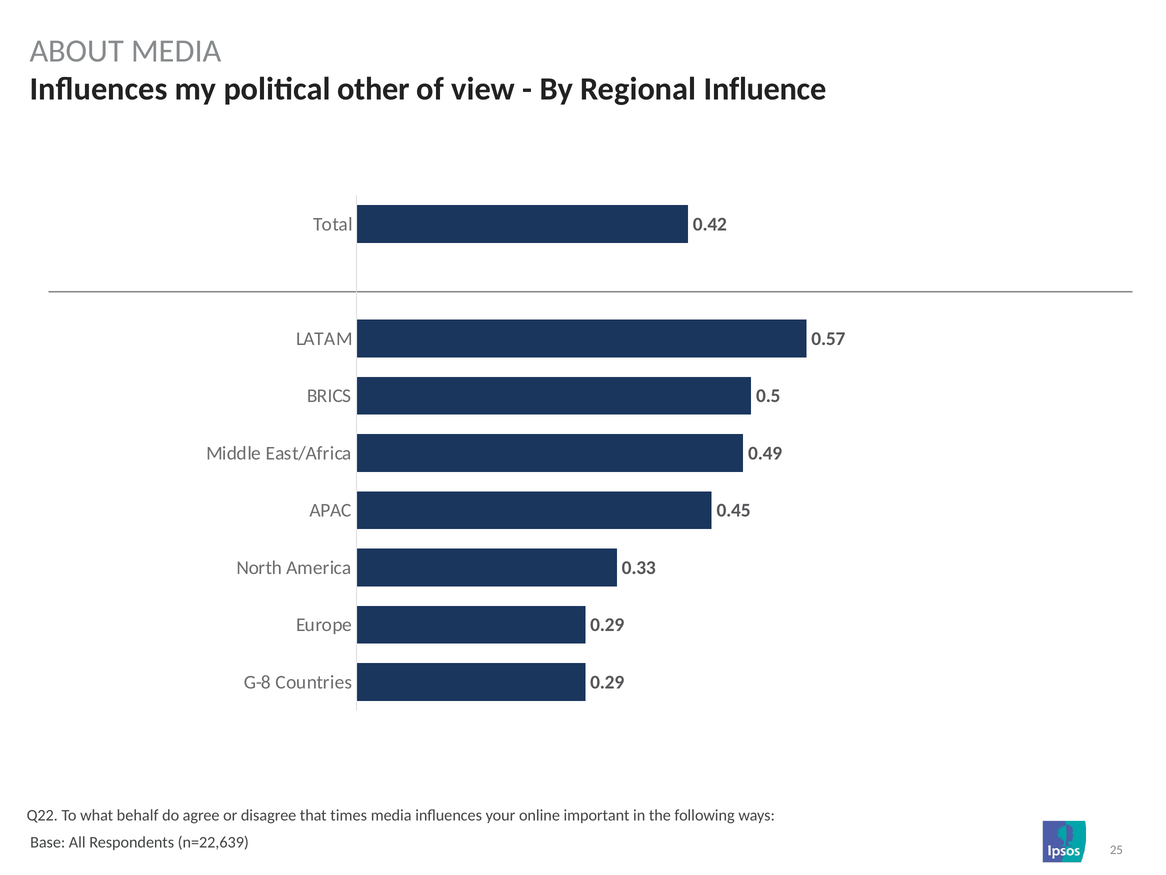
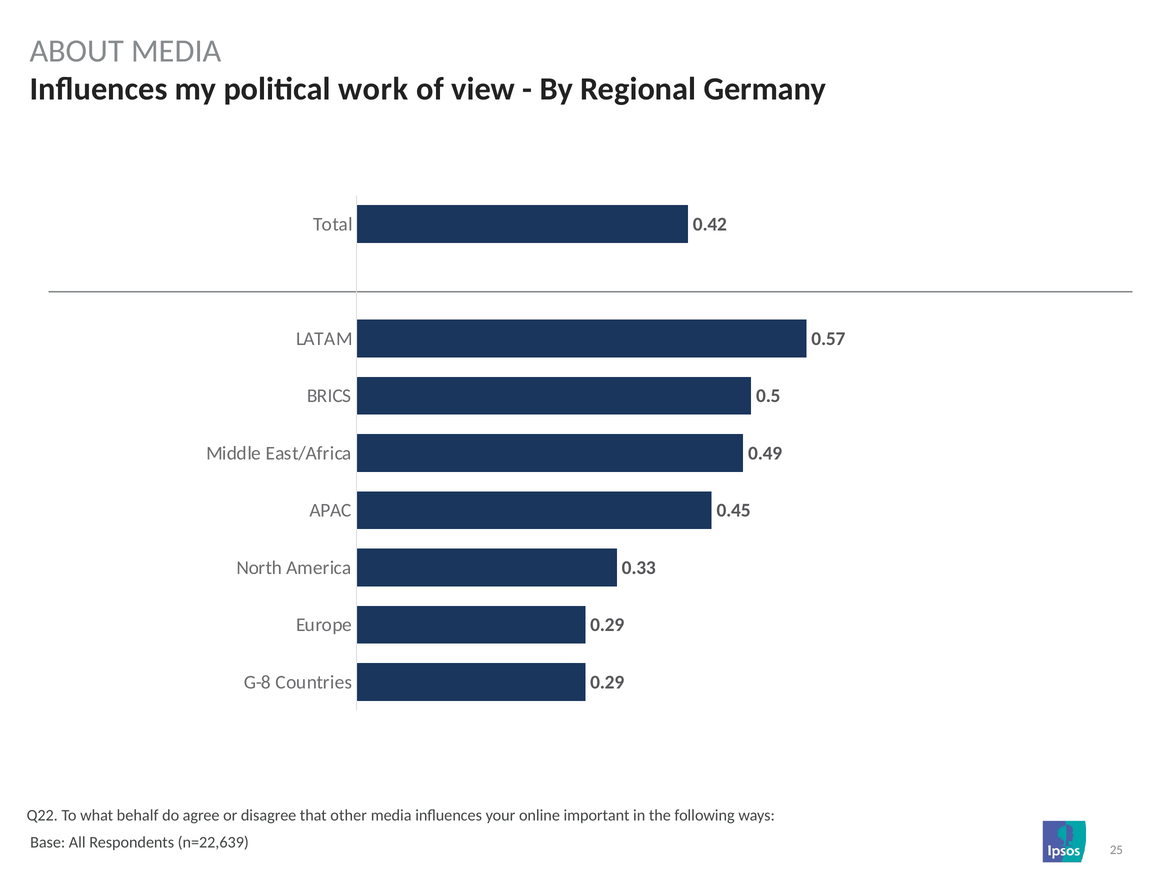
other: other -> work
Influence: Influence -> Germany
times: times -> other
